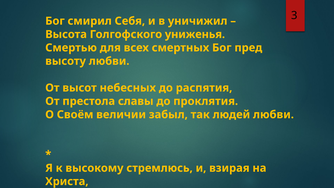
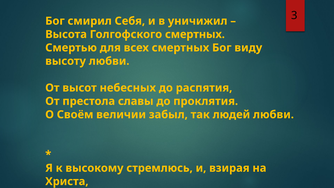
Голгофского униженья: униженья -> смертных
пред: пред -> виду
